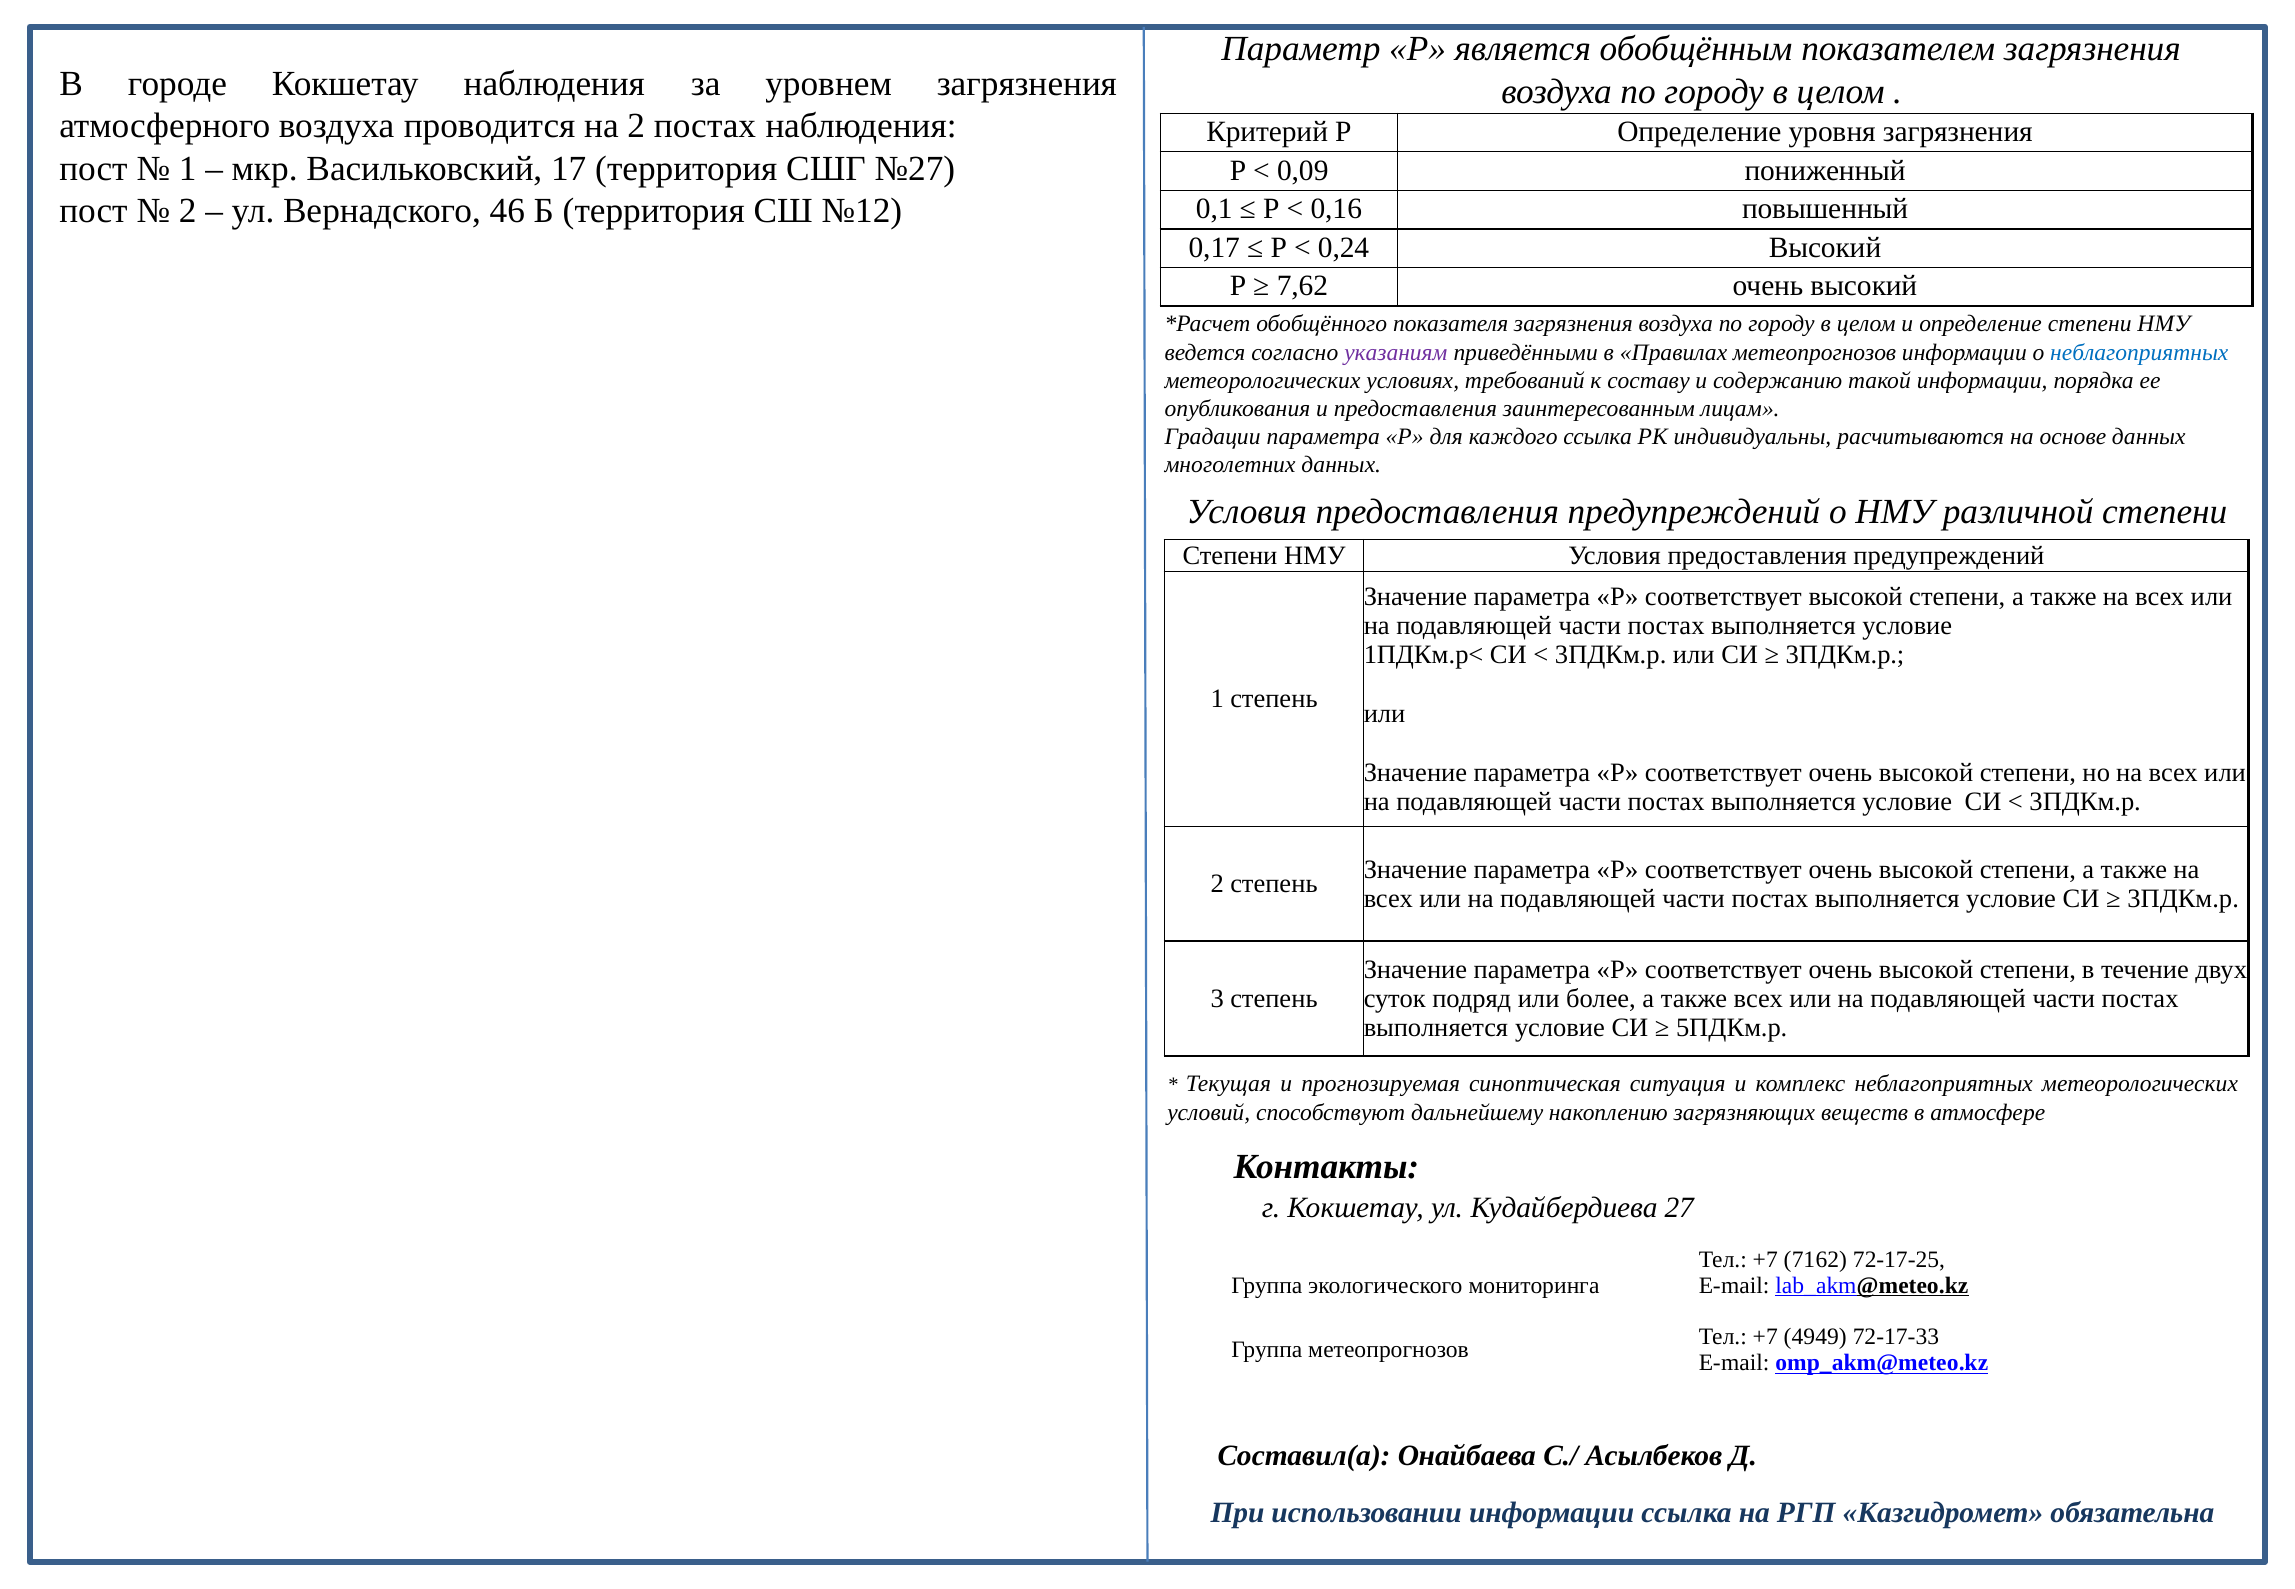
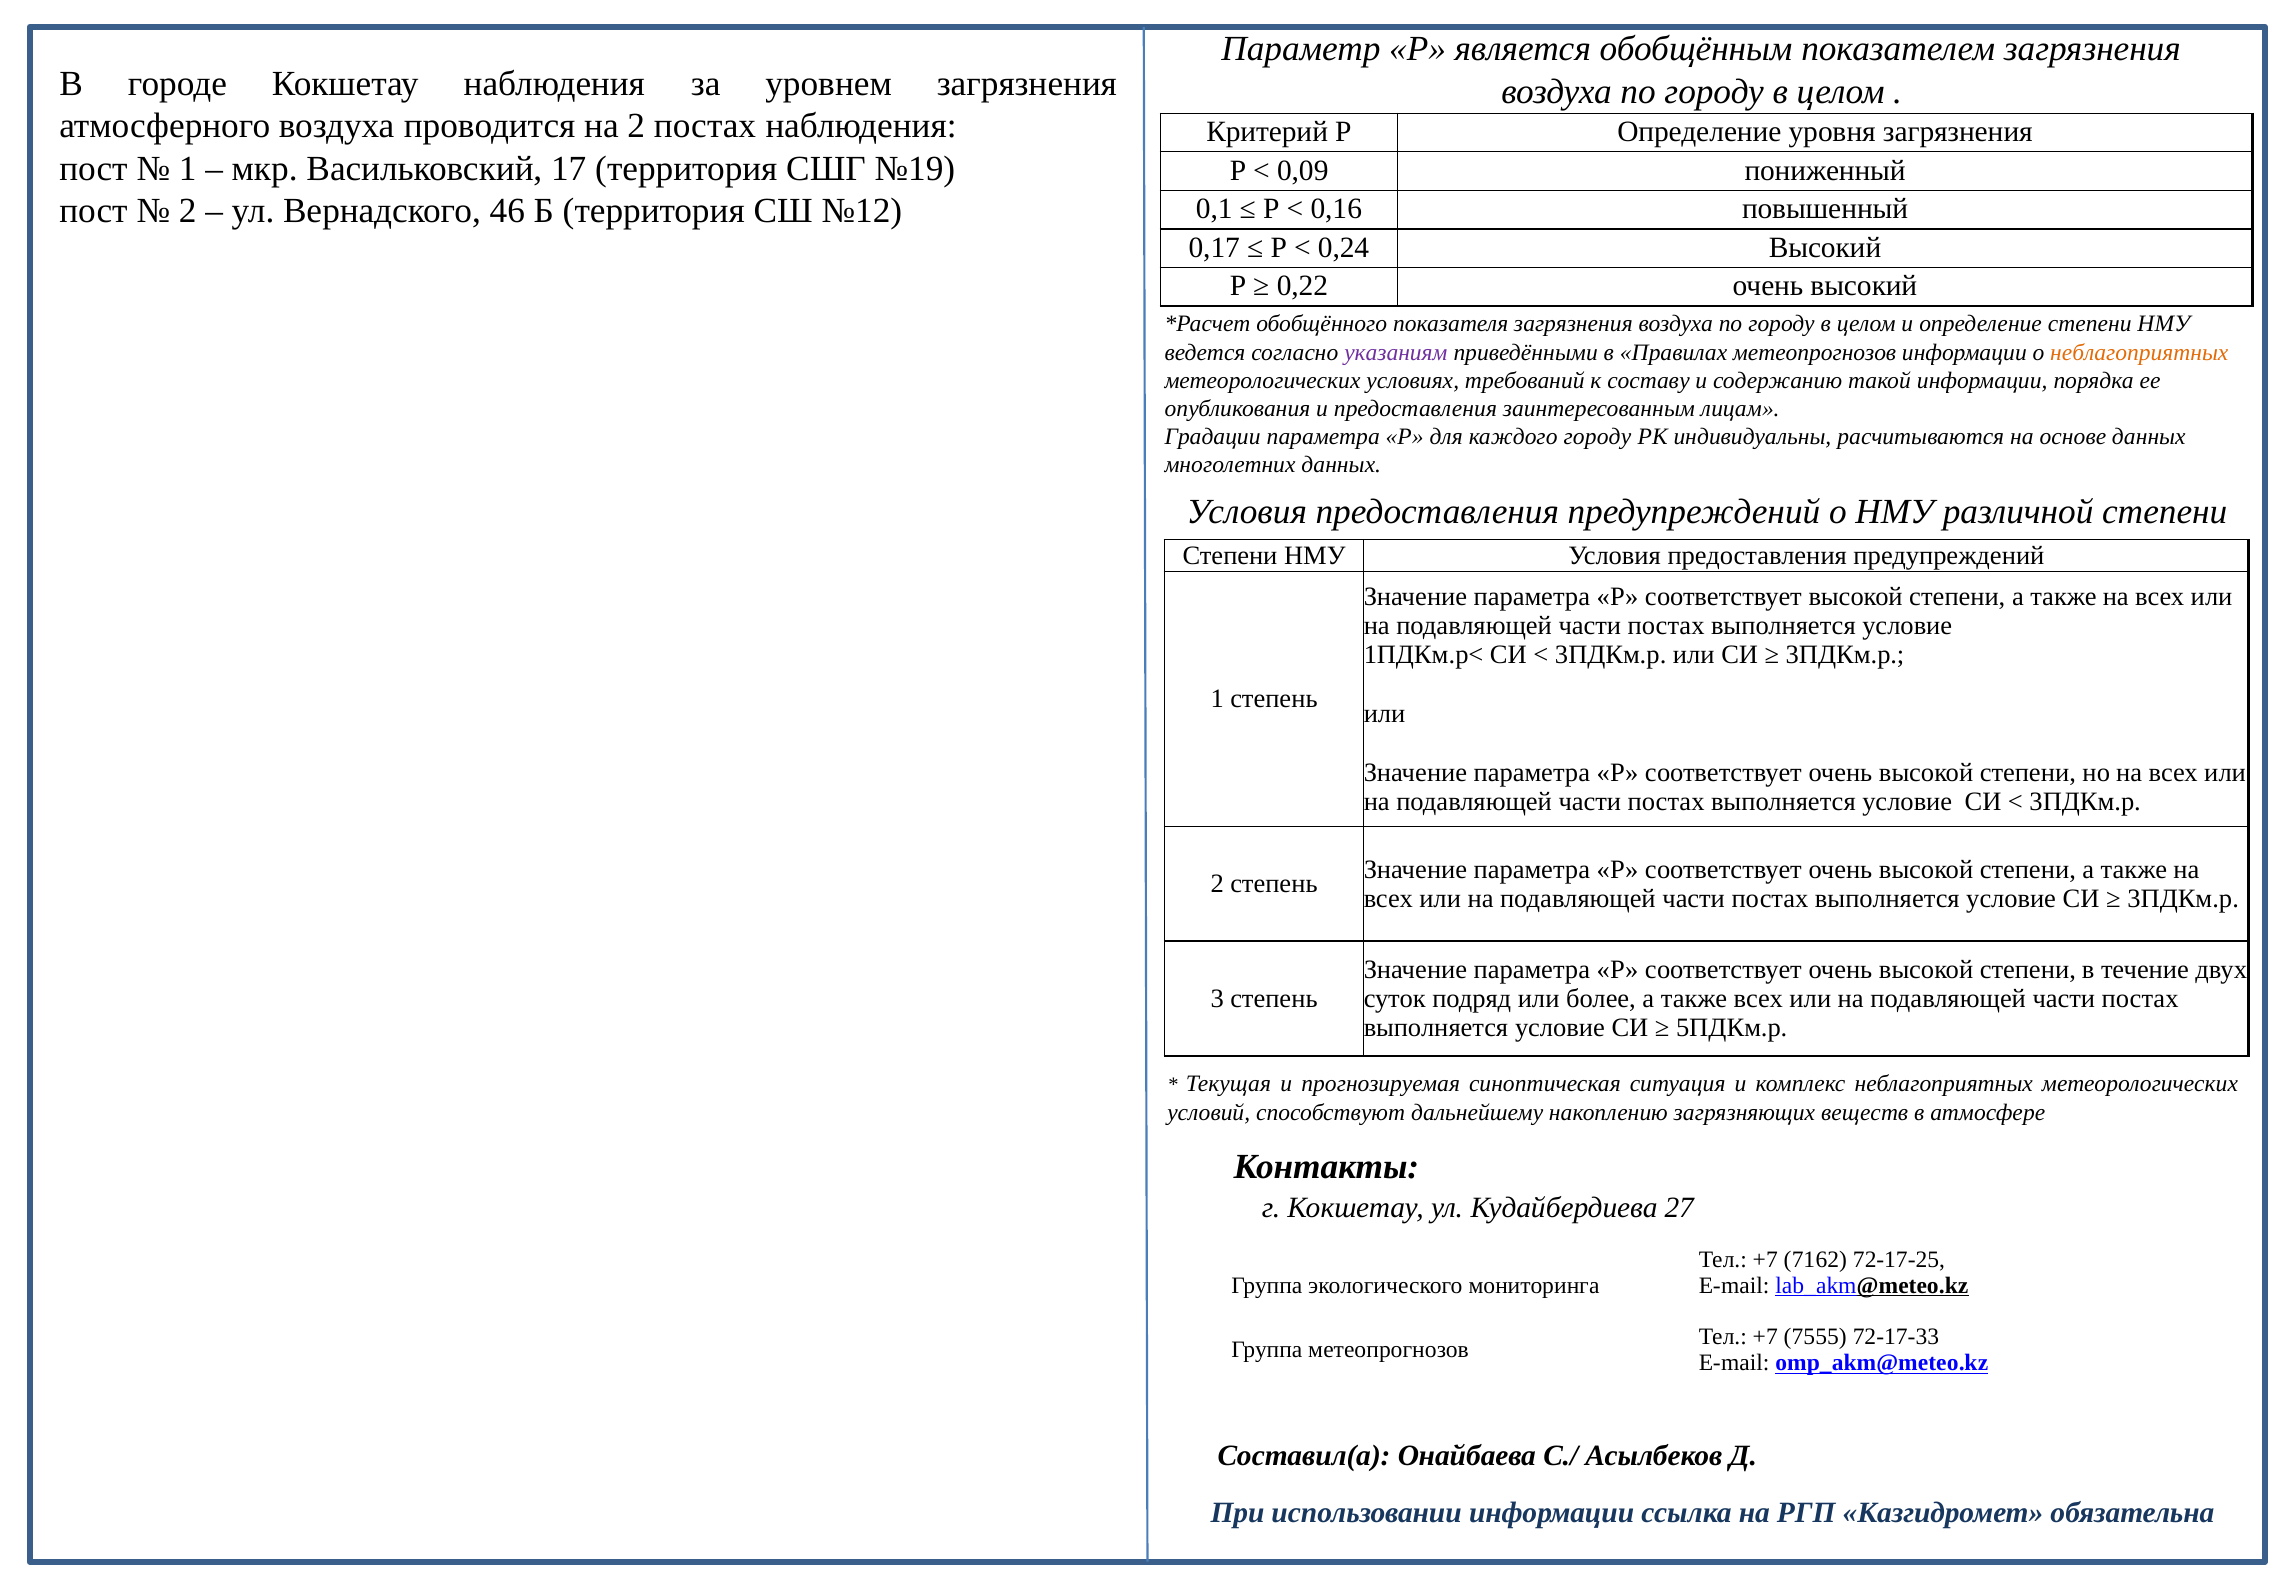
№27: №27 -> №19
7,62: 7,62 -> 0,22
неблагоприятных at (2139, 352) colour: blue -> orange
каждого ссылка: ссылка -> городу
4949: 4949 -> 7555
